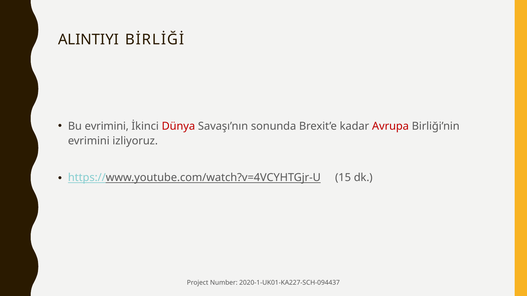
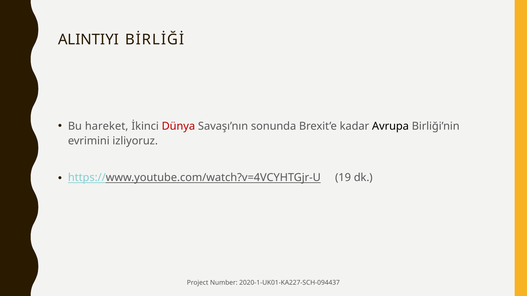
Bu evrimini: evrimini -> hareket
Avrupa colour: red -> black
15: 15 -> 19
